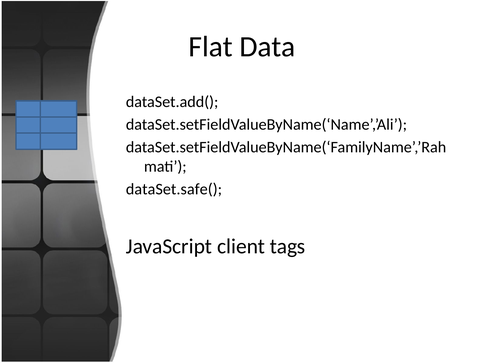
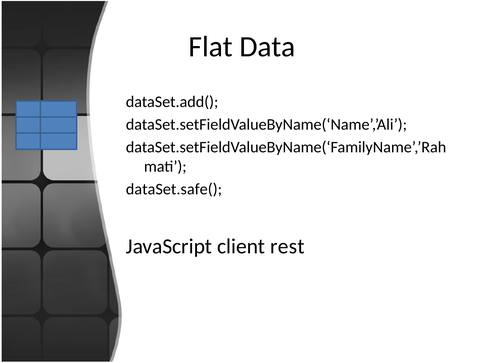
tags: tags -> rest
